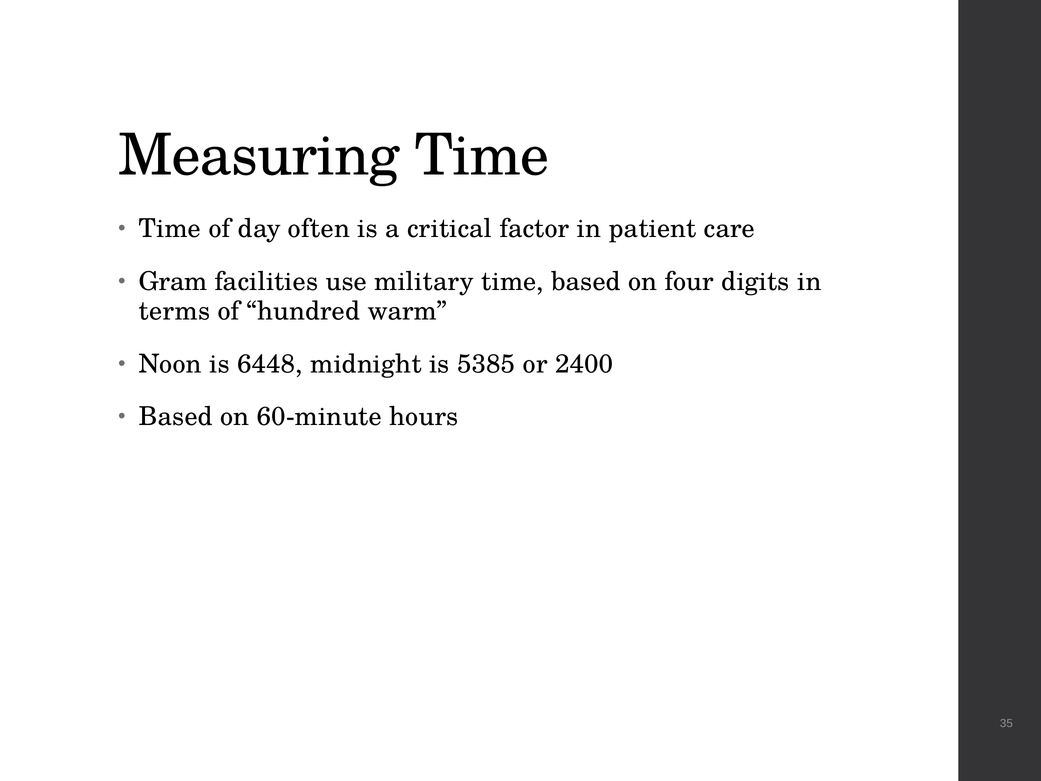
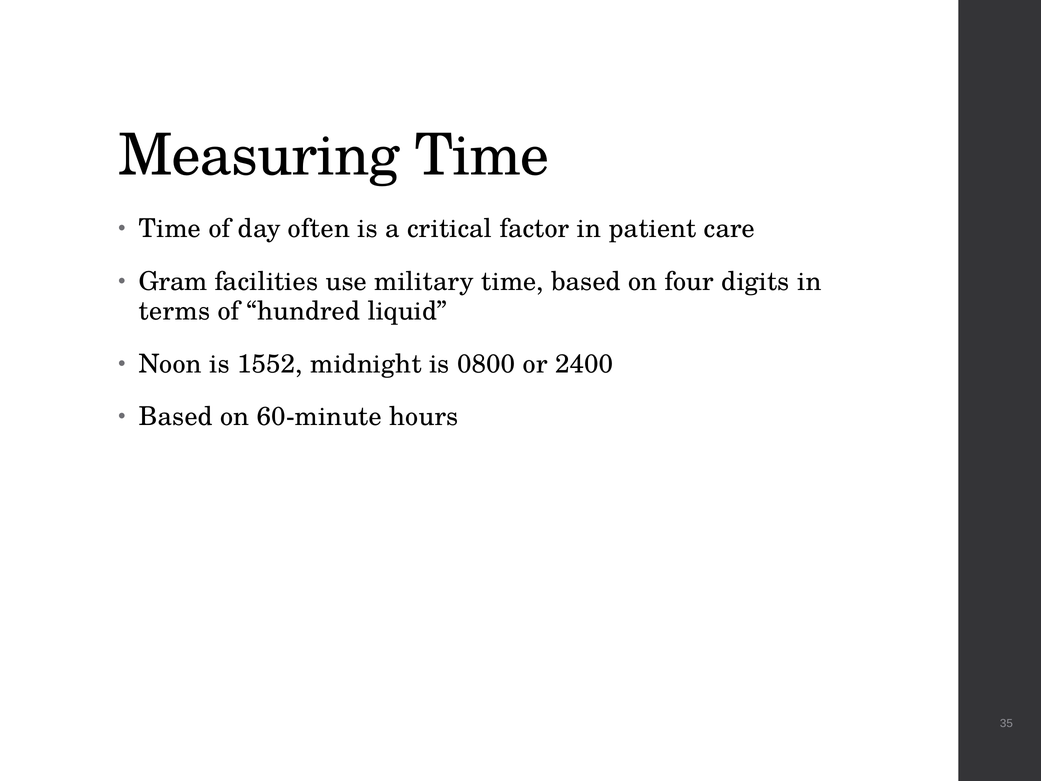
warm: warm -> liquid
6448: 6448 -> 1552
5385: 5385 -> 0800
